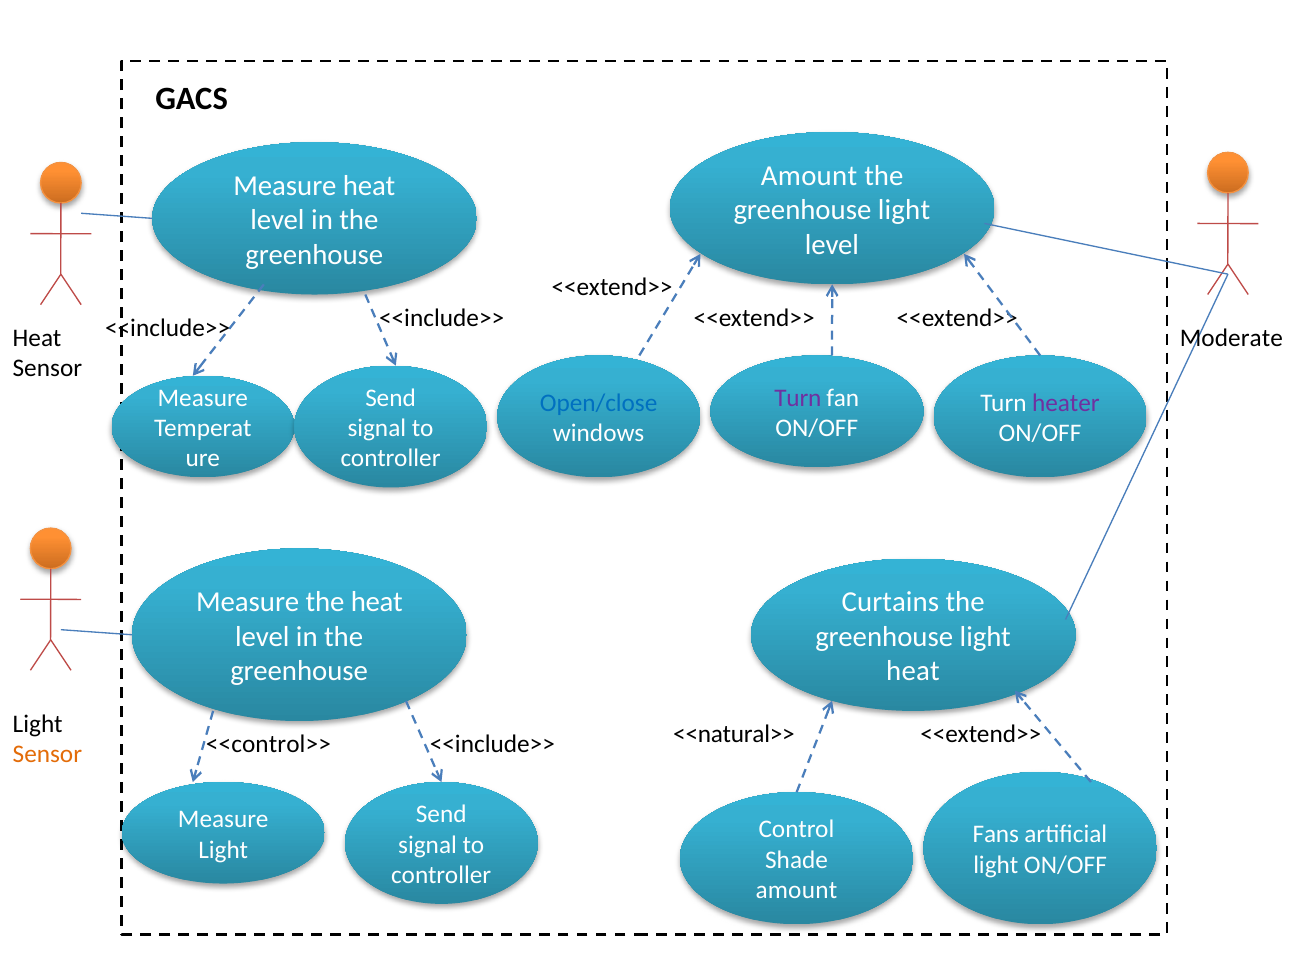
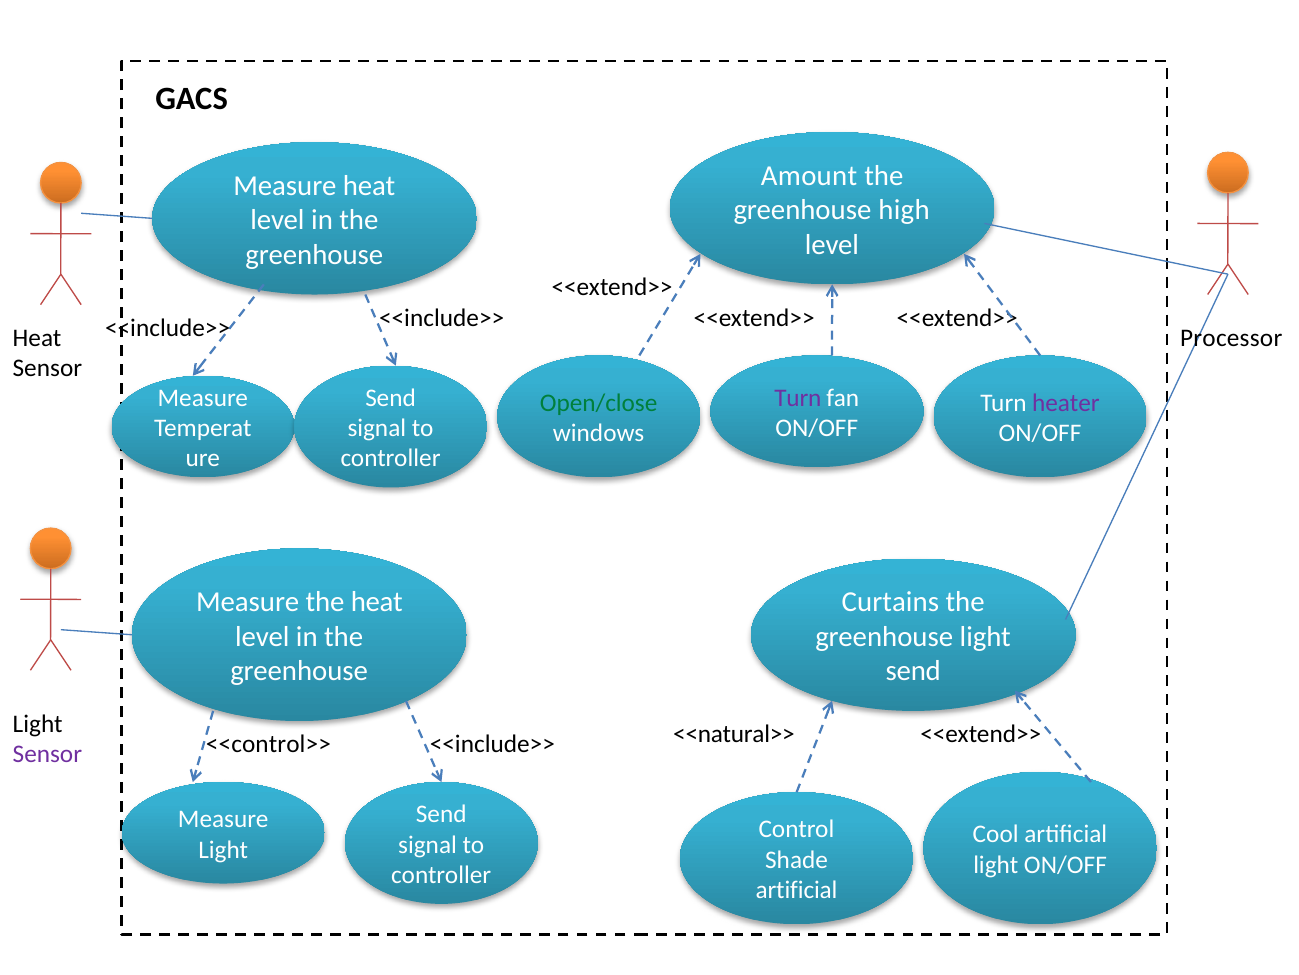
light at (904, 210): light -> high
Moderate: Moderate -> Processor
Open/close colour: blue -> green
heat at (913, 671): heat -> send
Sensor at (47, 754) colour: orange -> purple
Fans: Fans -> Cool
amount at (796, 890): amount -> artificial
